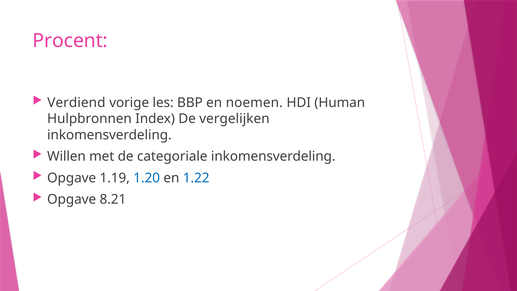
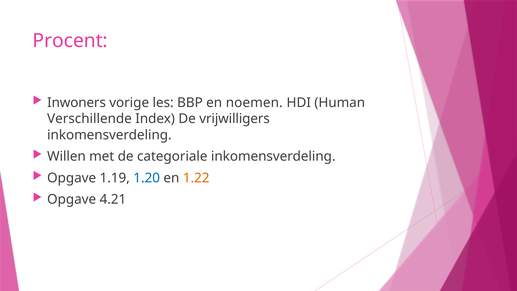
Verdiend: Verdiend -> Inwoners
Hulpbronnen: Hulpbronnen -> Verschillende
vergelijken: vergelijken -> vrijwilligers
1.22 colour: blue -> orange
8.21: 8.21 -> 4.21
